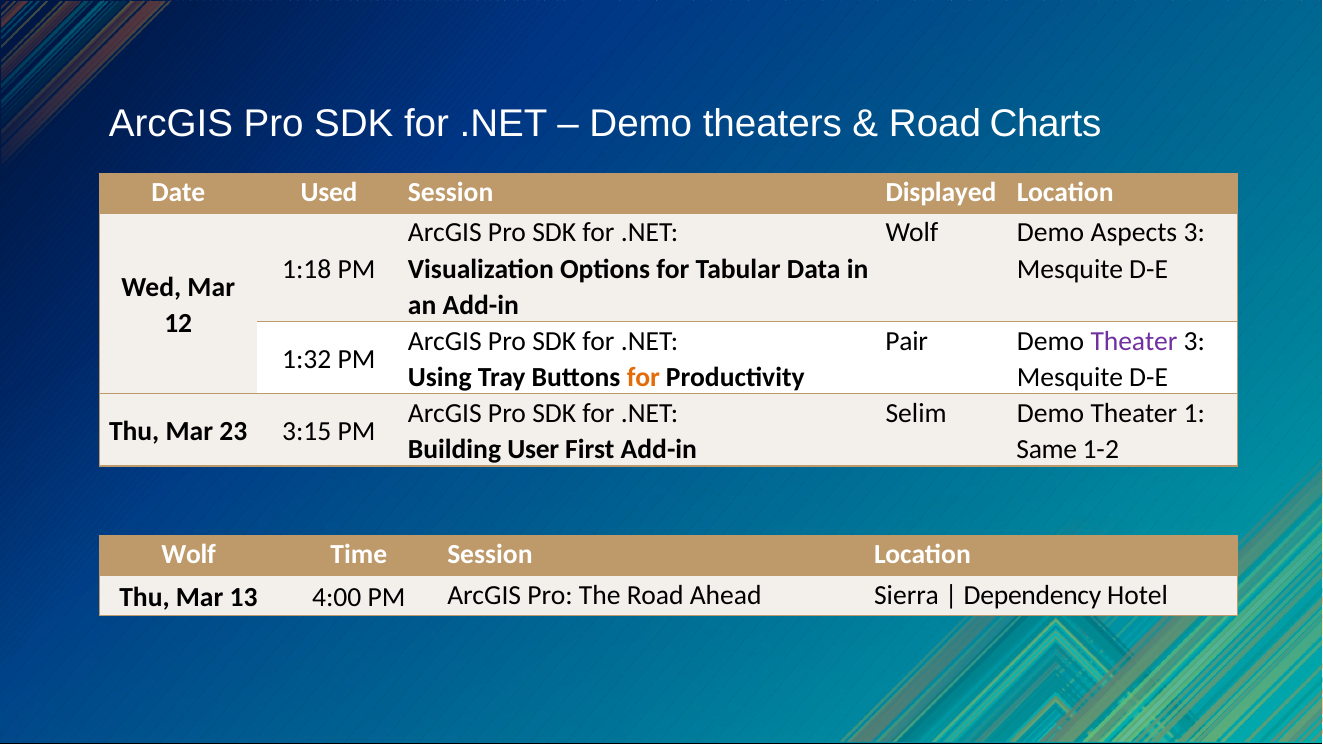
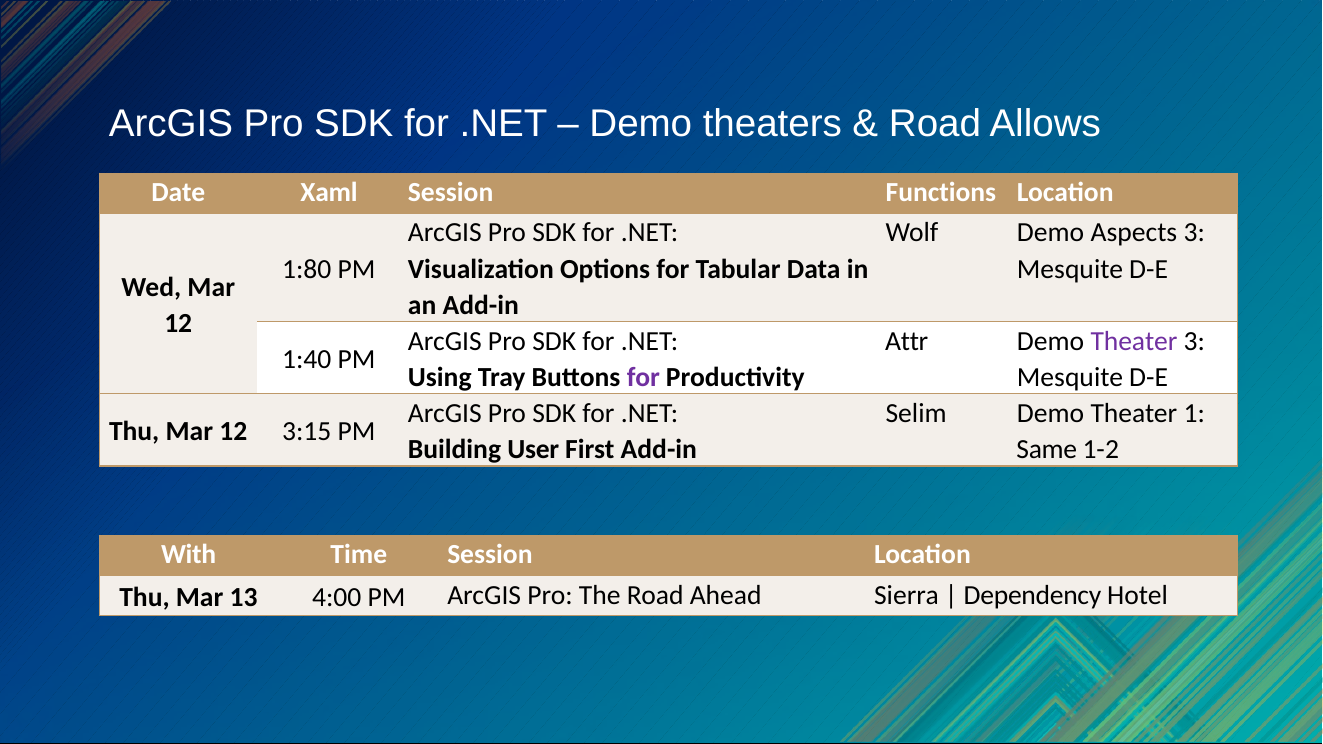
Charts: Charts -> Allows
Used: Used -> Xaml
Displayed: Displayed -> Functions
1:18: 1:18 -> 1:80
Pair: Pair -> Attr
1:32: 1:32 -> 1:40
for at (643, 377) colour: orange -> purple
Thu Mar 23: 23 -> 12
Wolf at (189, 555): Wolf -> With
